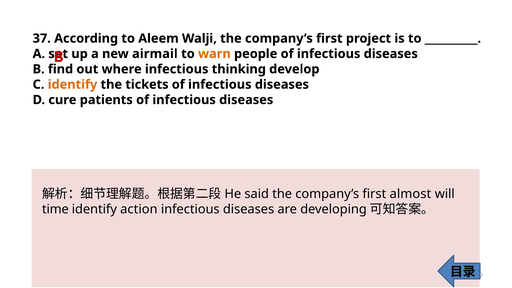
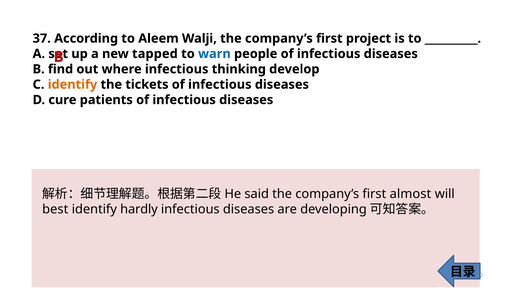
airmail: airmail -> tapped
warn colour: orange -> blue
time: time -> best
action: action -> hardly
